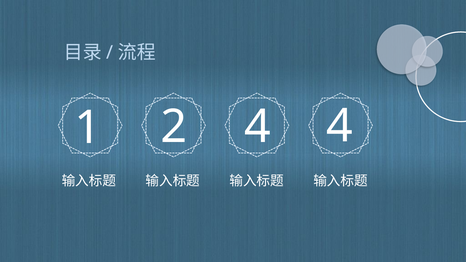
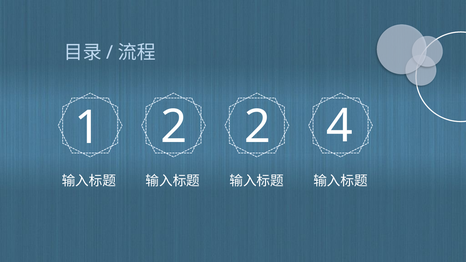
2 4: 4 -> 2
